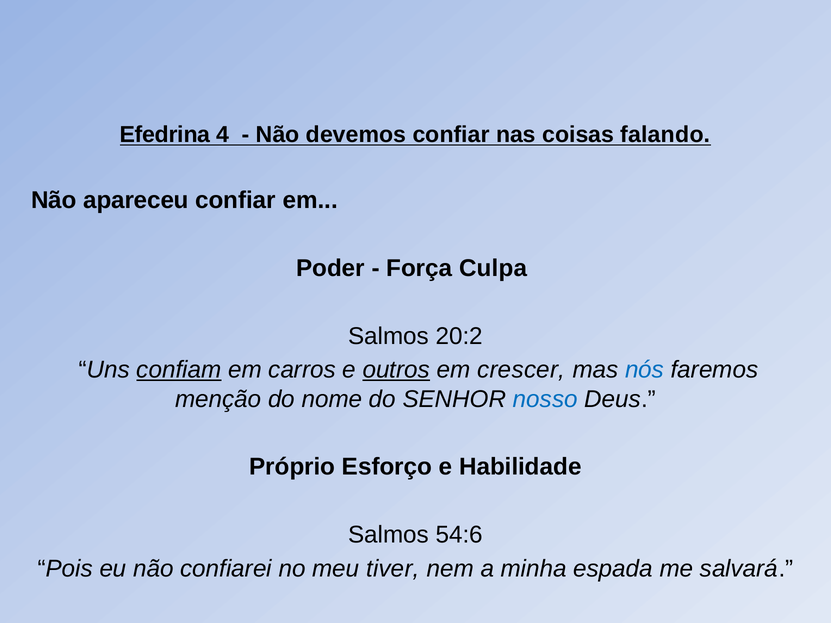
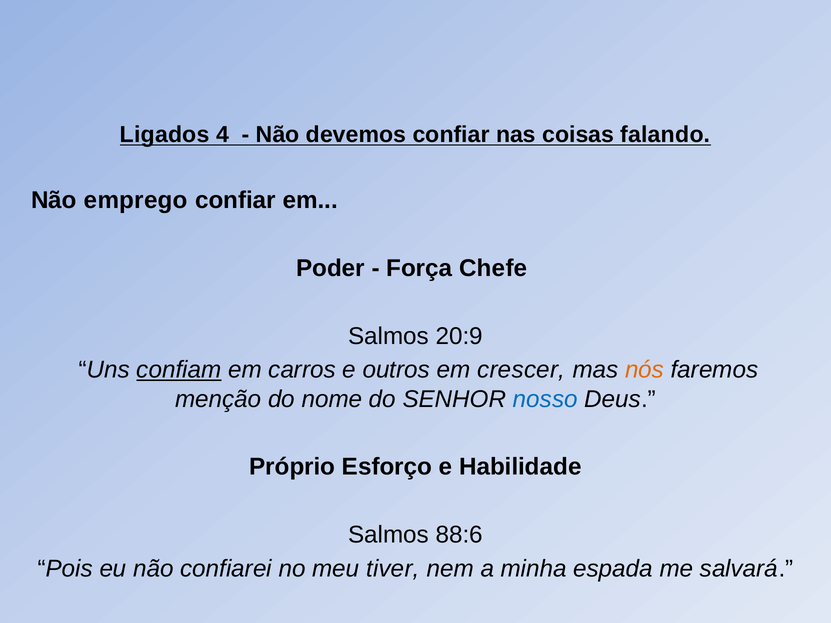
Efedrina: Efedrina -> Ligados
apareceu: apareceu -> emprego
Culpa: Culpa -> Chefe
20:2: 20:2 -> 20:9
outros underline: present -> none
nós colour: blue -> orange
54:6: 54:6 -> 88:6
